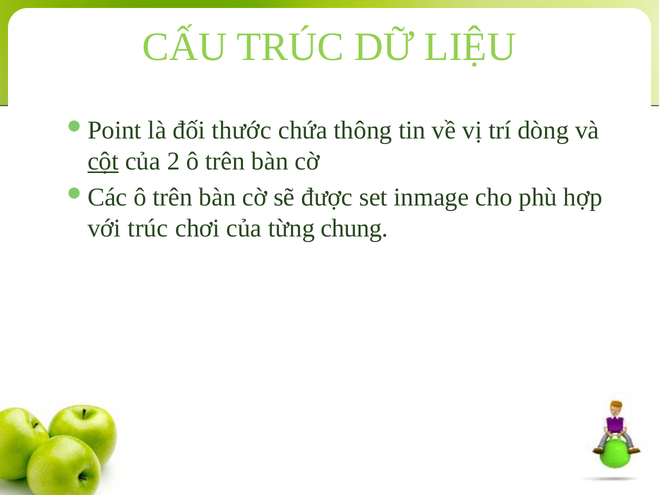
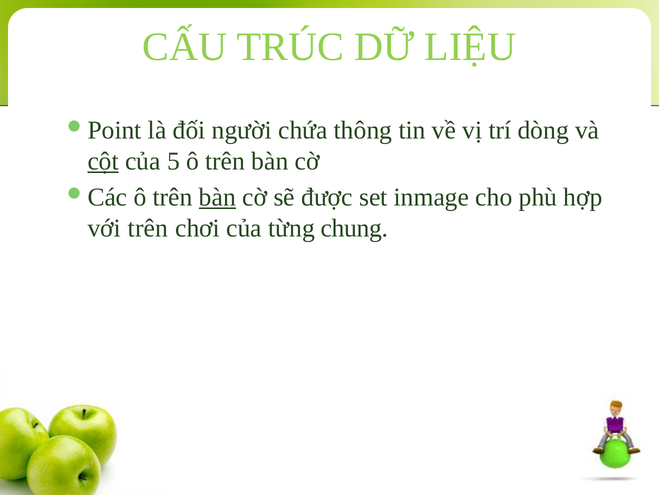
thước: thước -> người
2: 2 -> 5
bàn at (217, 197) underline: none -> present
với trúc: trúc -> trên
